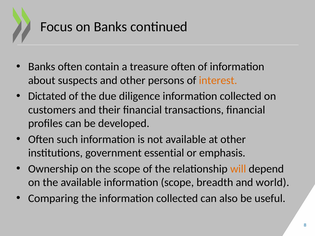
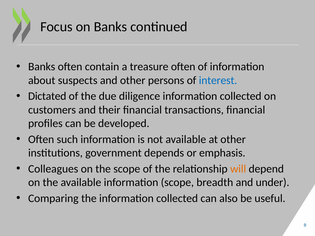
interest colour: orange -> blue
essential: essential -> depends
Ownership: Ownership -> Colleagues
world: world -> under
